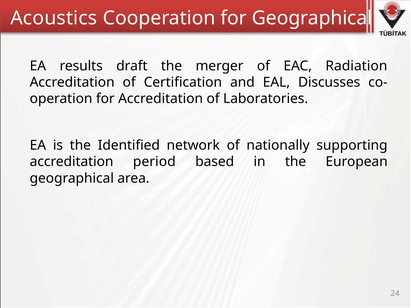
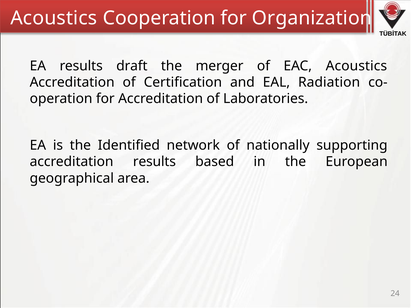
for Geographical: Geographical -> Organization
EAC Radiation: Radiation -> Acoustics
Discusses: Discusses -> Radiation
accreditation period: period -> results
